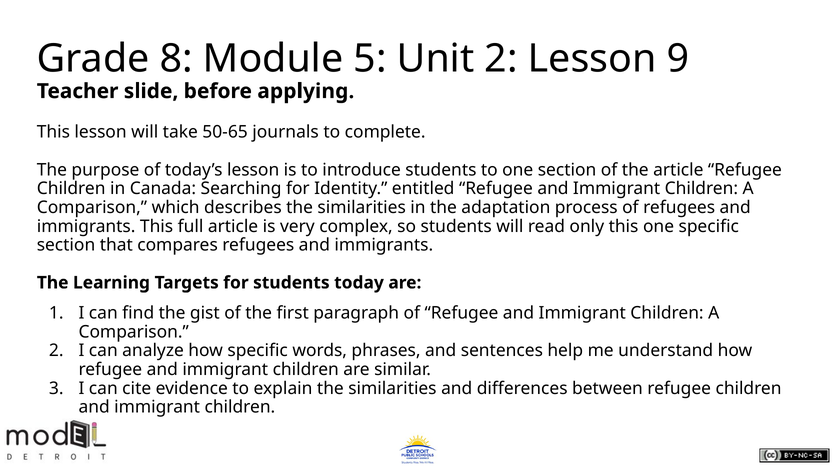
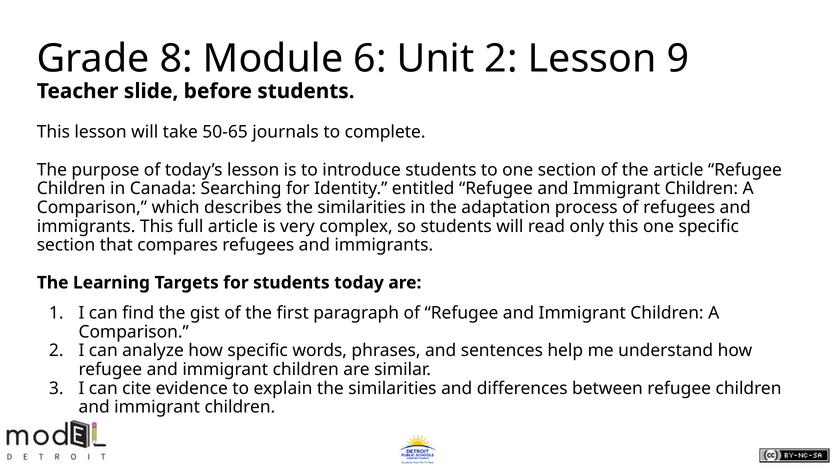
5: 5 -> 6
before applying: applying -> students
